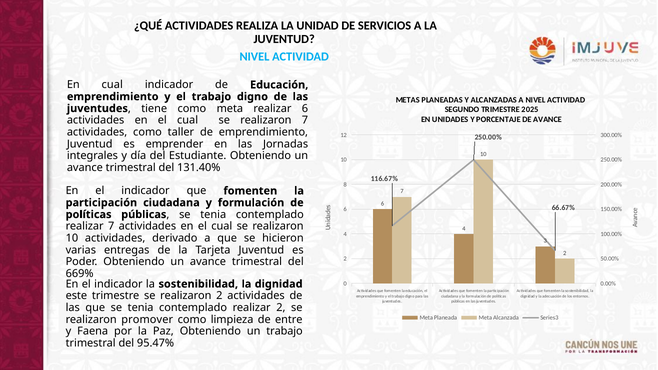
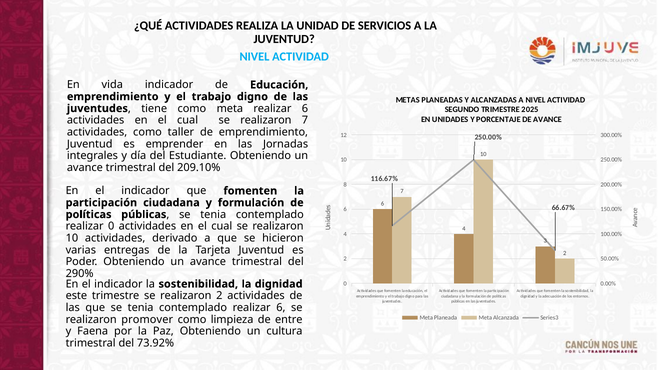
En cual: cual -> vida
131.40%: 131.40% -> 209.10%
realizar 7: 7 -> 0
669%: 669% -> 290%
contemplado realizar 2: 2 -> 6
un trabajo: trabajo -> cultura
95.47%: 95.47% -> 73.92%
